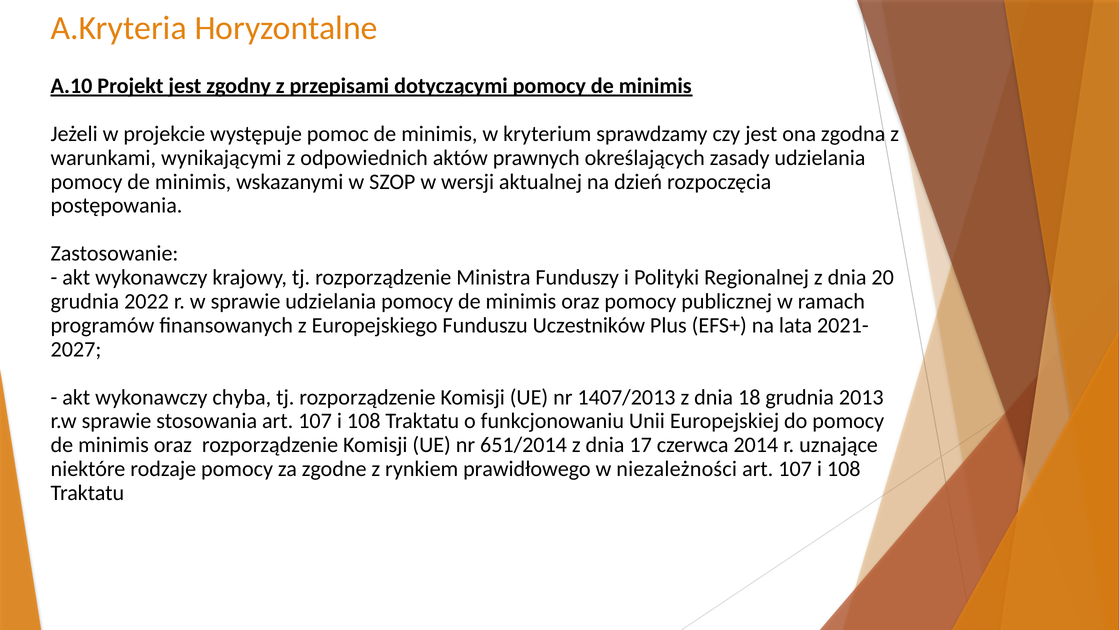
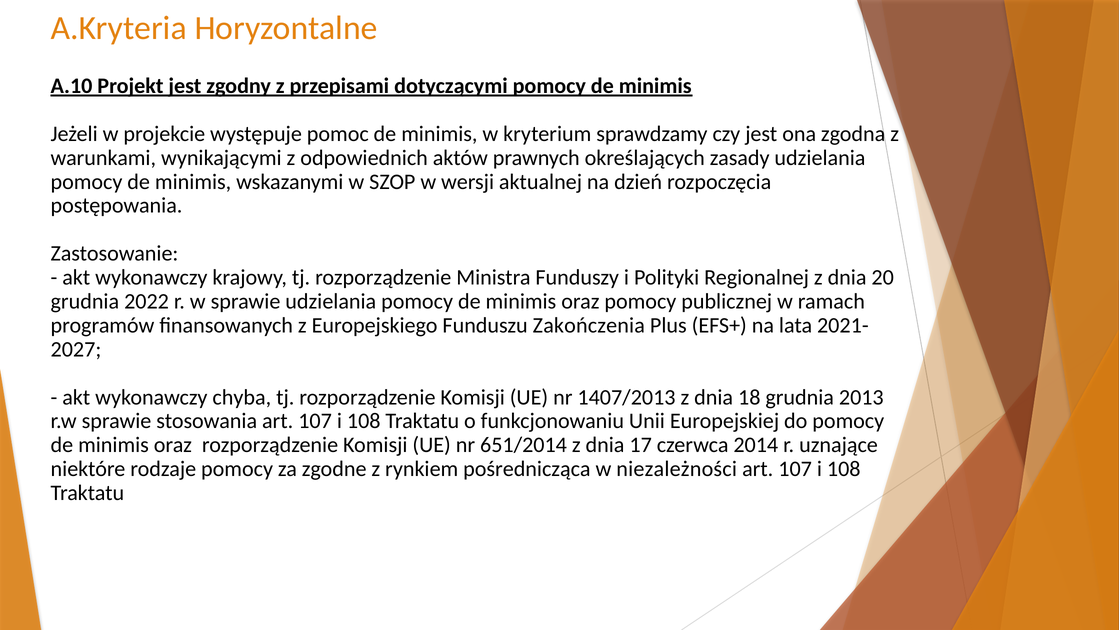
Uczestników: Uczestników -> Zakończenia
prawidłowego: prawidłowego -> pośrednicząca
